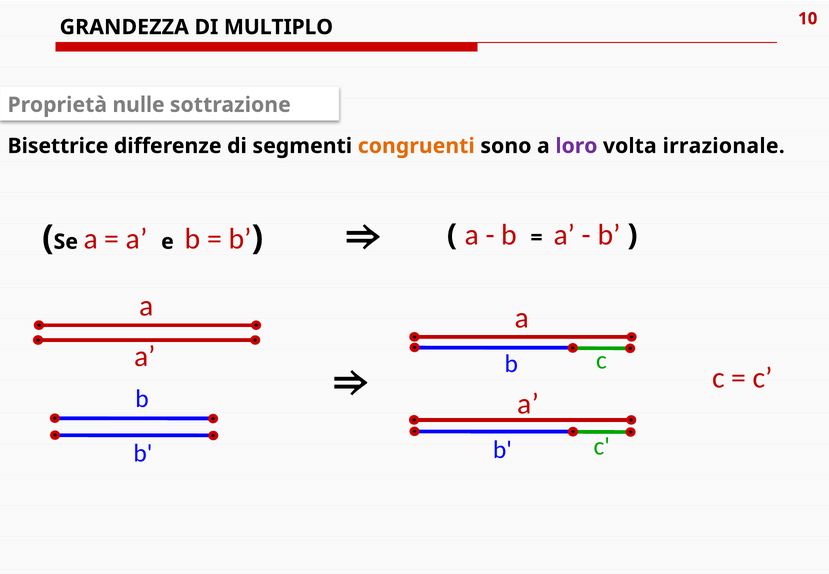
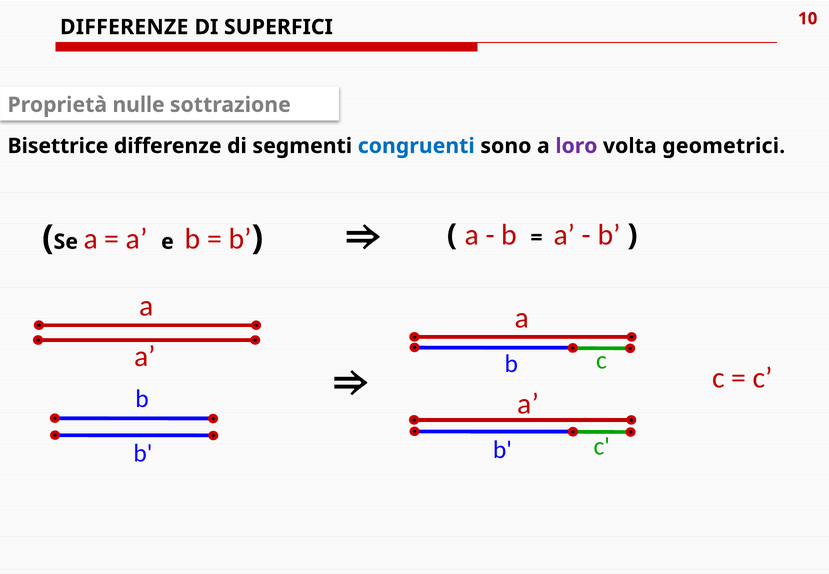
GRANDEZZA at (124, 27): GRANDEZZA -> DIFFERENZE
MULTIPLO: MULTIPLO -> SUPERFICI
congruenti colour: orange -> blue
irrazionale: irrazionale -> geometrici
